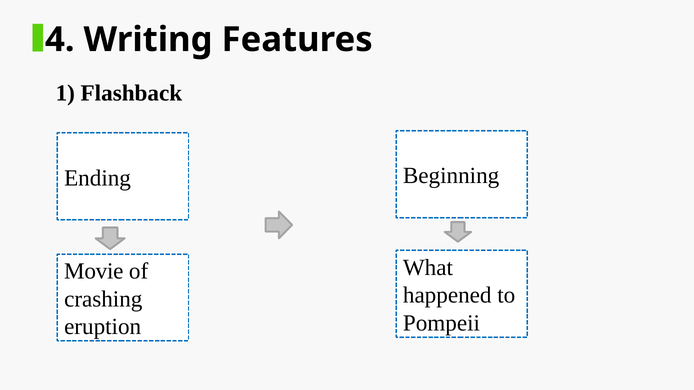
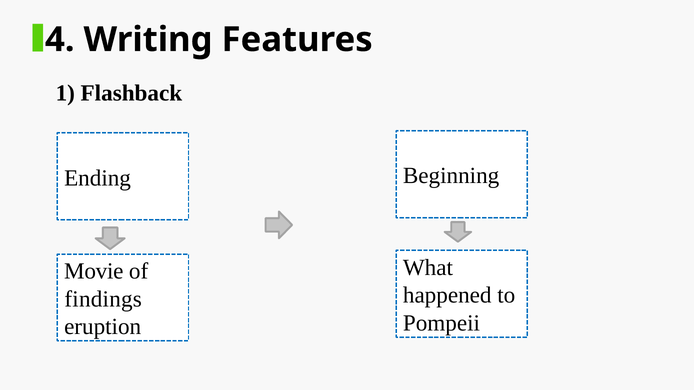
crashing: crashing -> findings
